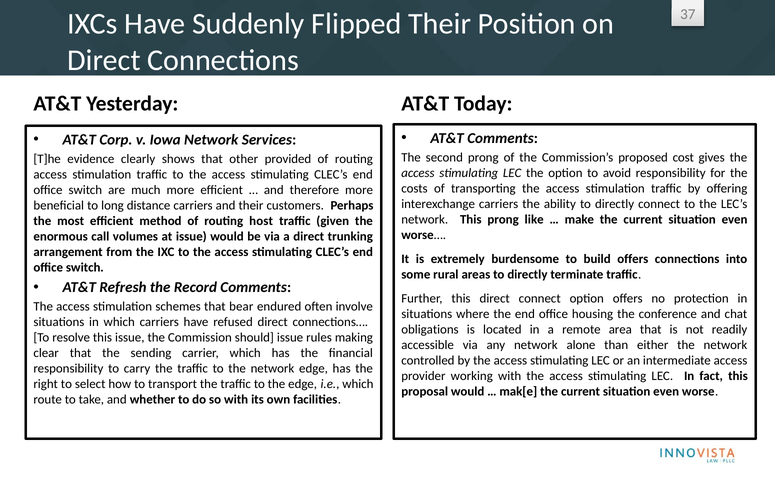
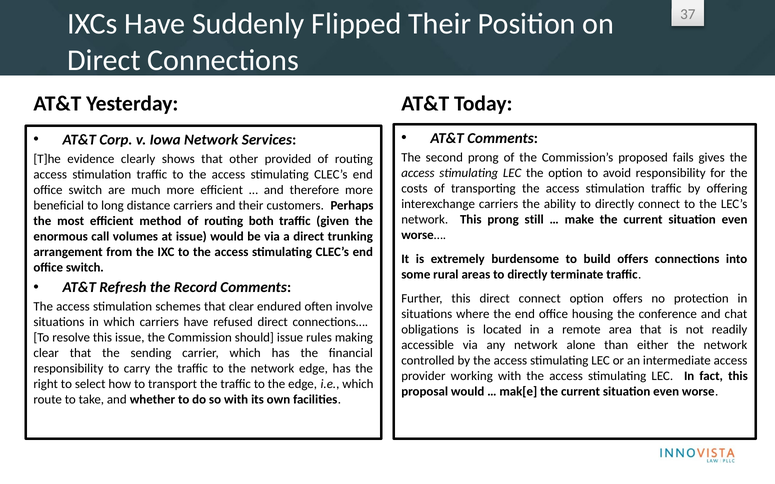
cost: cost -> fails
like: like -> still
host: host -> both
that bear: bear -> clear
